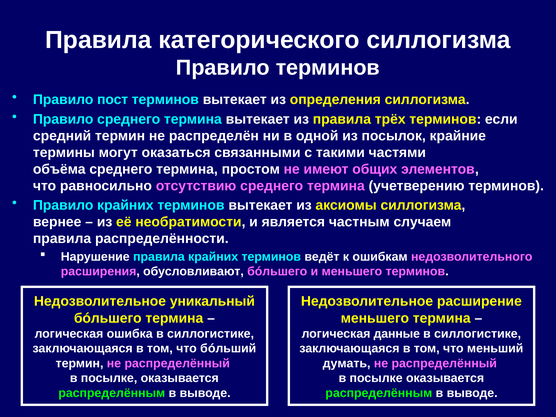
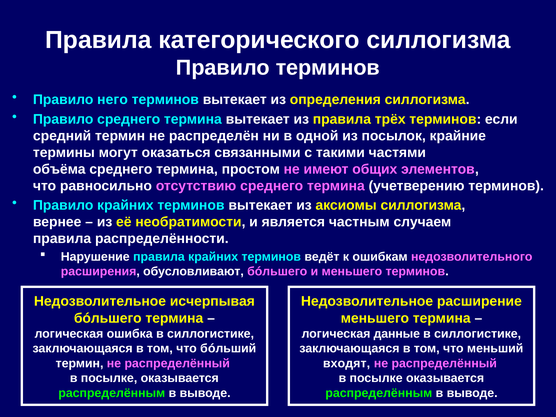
пост: пост -> него
уникальный: уникальный -> исчерпывая
думать: думать -> входят
